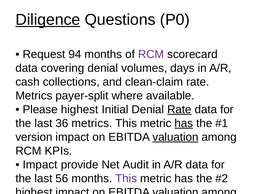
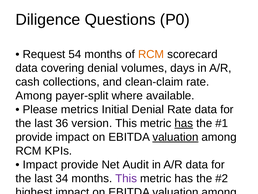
Diligence underline: present -> none
94: 94 -> 54
RCM at (151, 54) colour: purple -> orange
Metrics at (34, 95): Metrics -> Among
Please highest: highest -> metrics
Rate at (179, 109) underline: present -> none
36 metrics: metrics -> version
version at (34, 137): version -> provide
56: 56 -> 34
